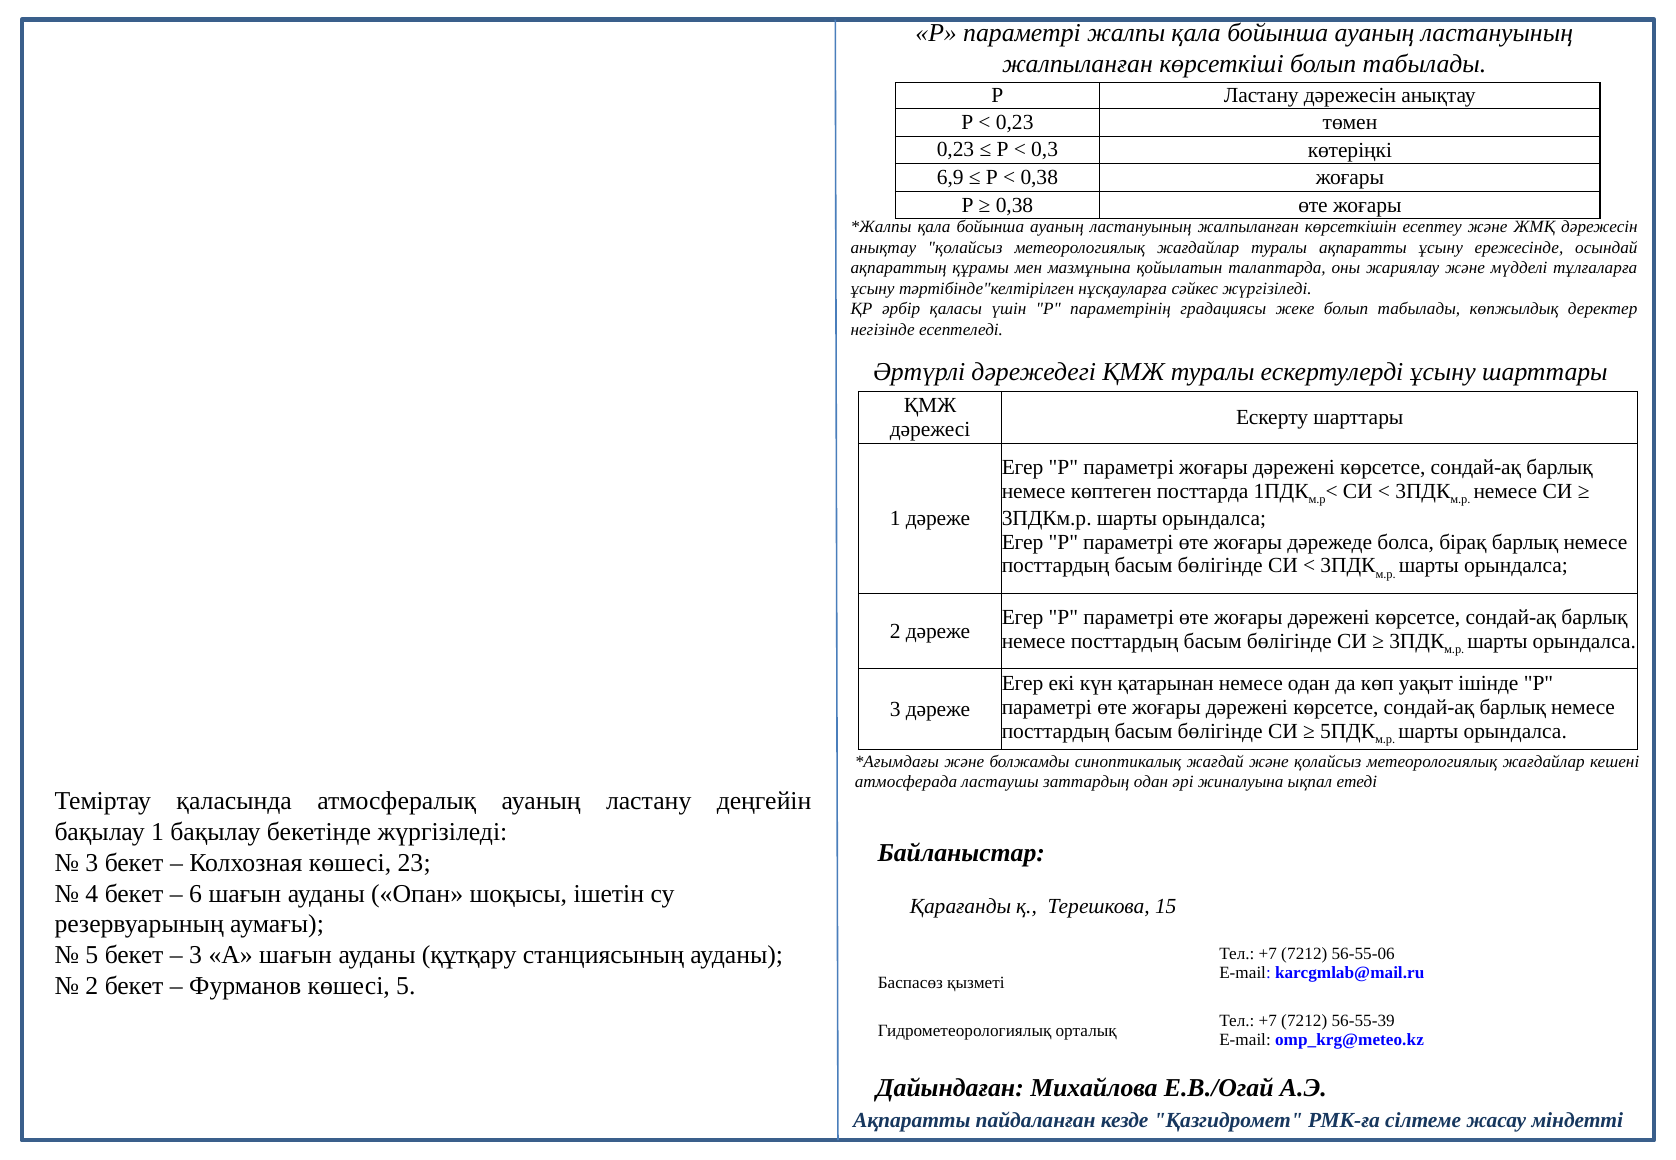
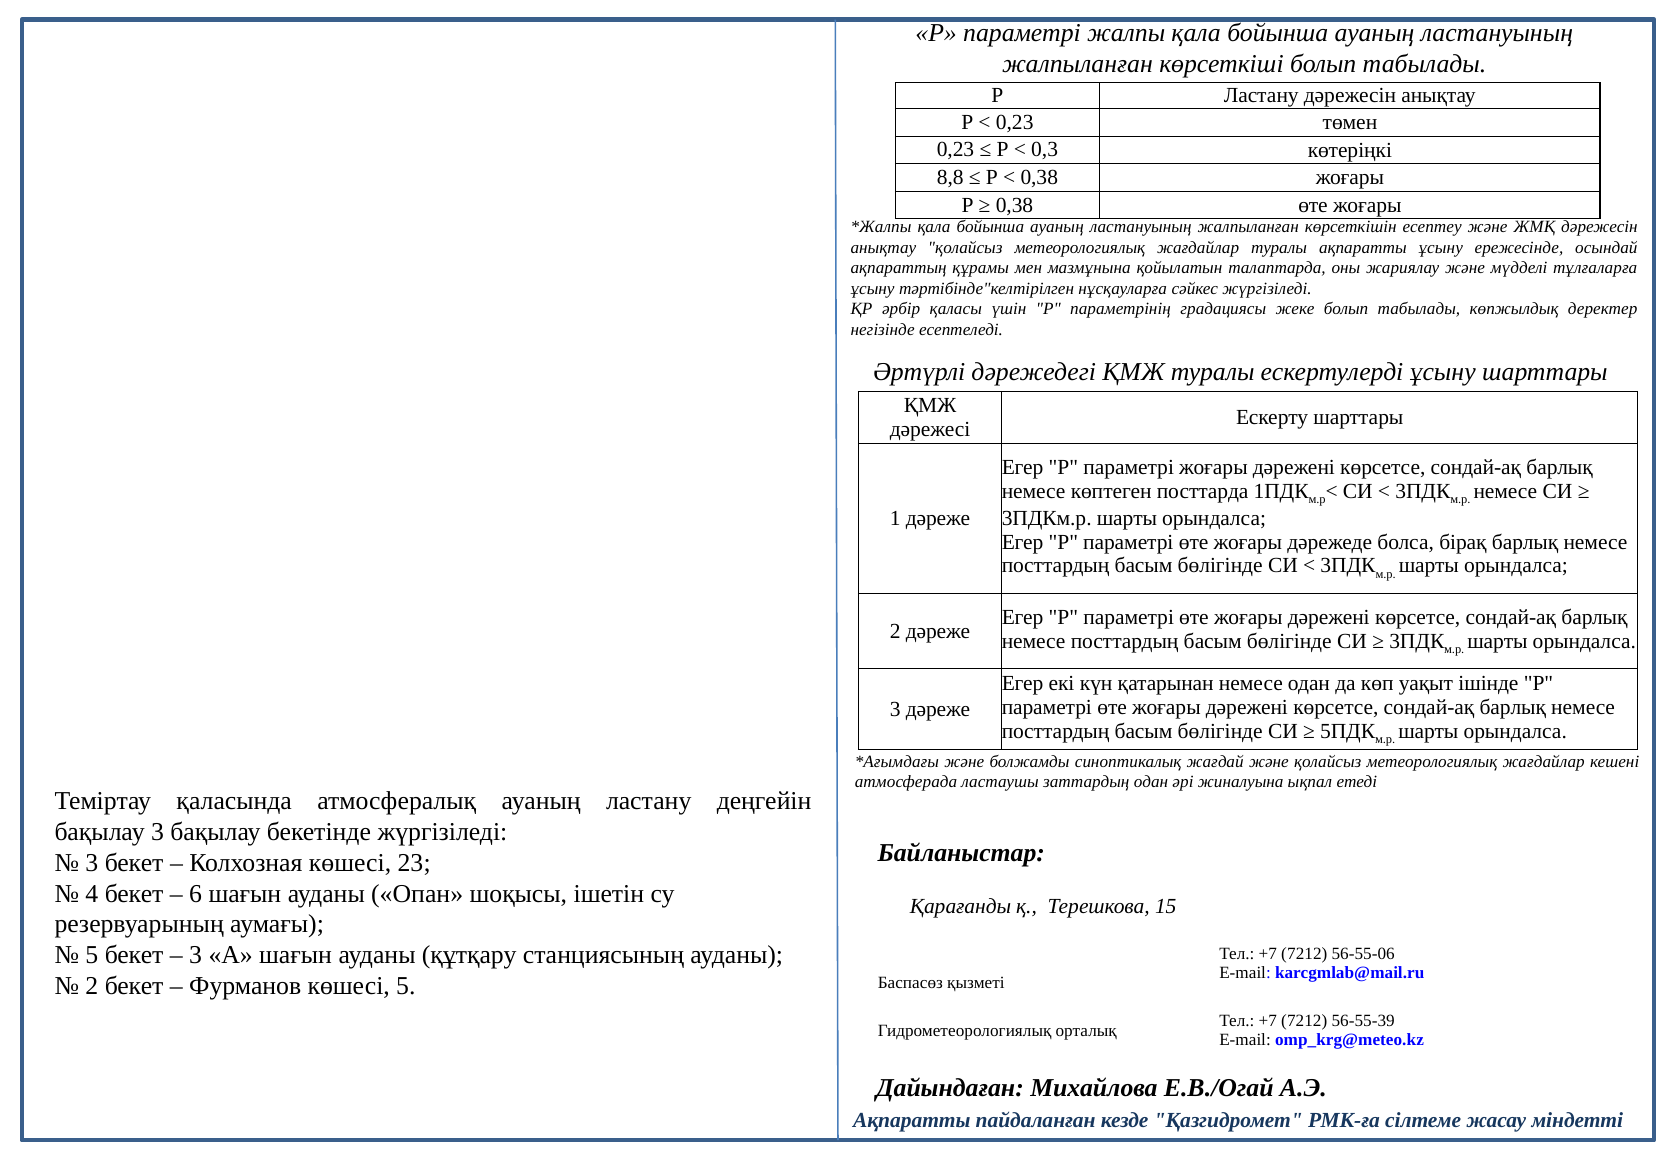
6,9: 6,9 -> 8,8
бақылау 1: 1 -> 3
